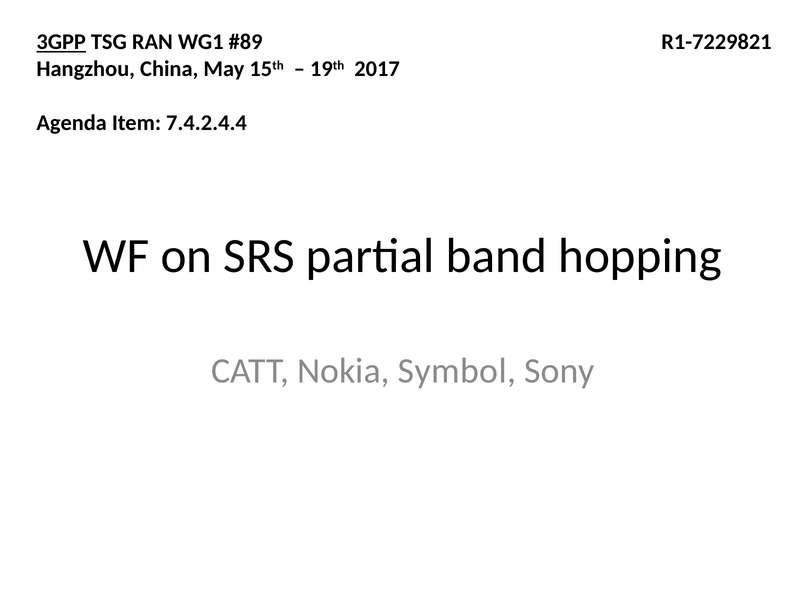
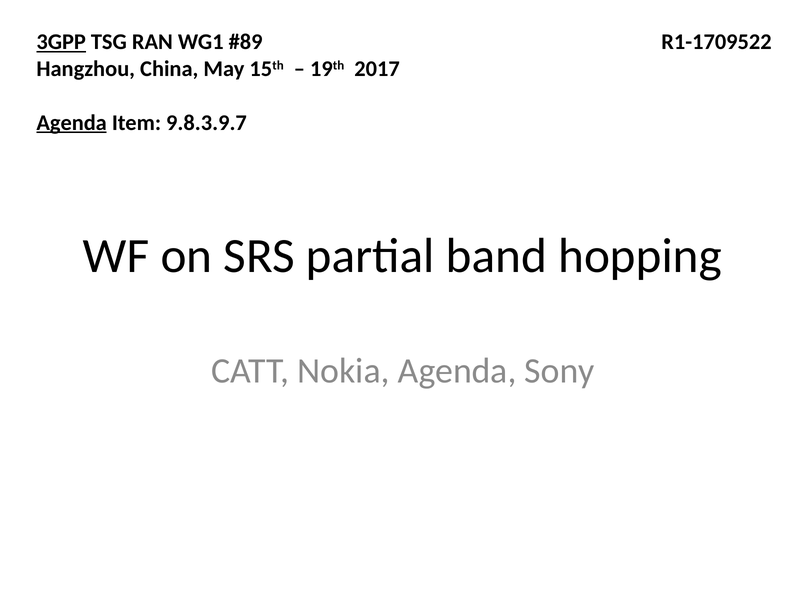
R1-7229821: R1-7229821 -> R1-1709522
Agenda at (72, 123) underline: none -> present
7.4.2.4.4: 7.4.2.4.4 -> 9.8.3.9.7
Nokia Symbol: Symbol -> Agenda
